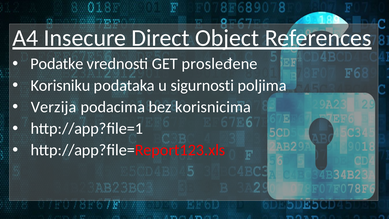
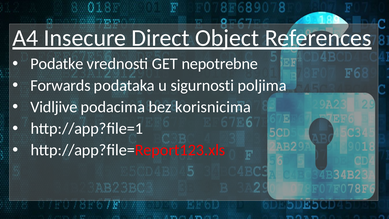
prosleđene: prosleđene -> nepotrebne
Korisniku: Korisniku -> Forwards
Verzija: Verzija -> Vidljive
